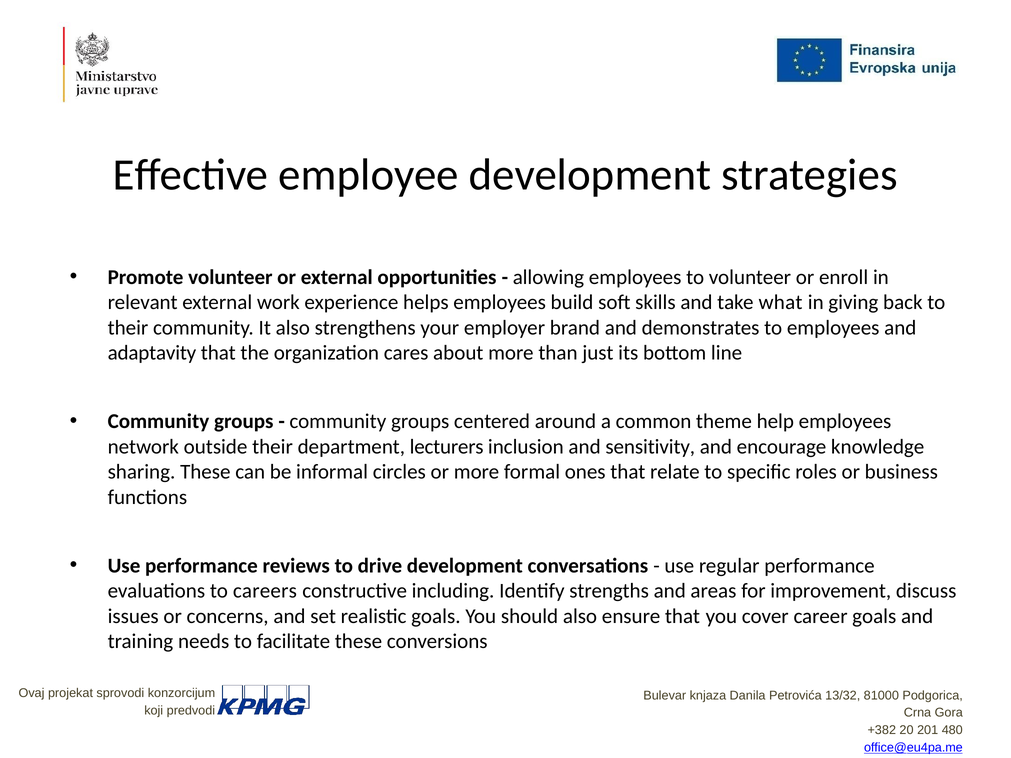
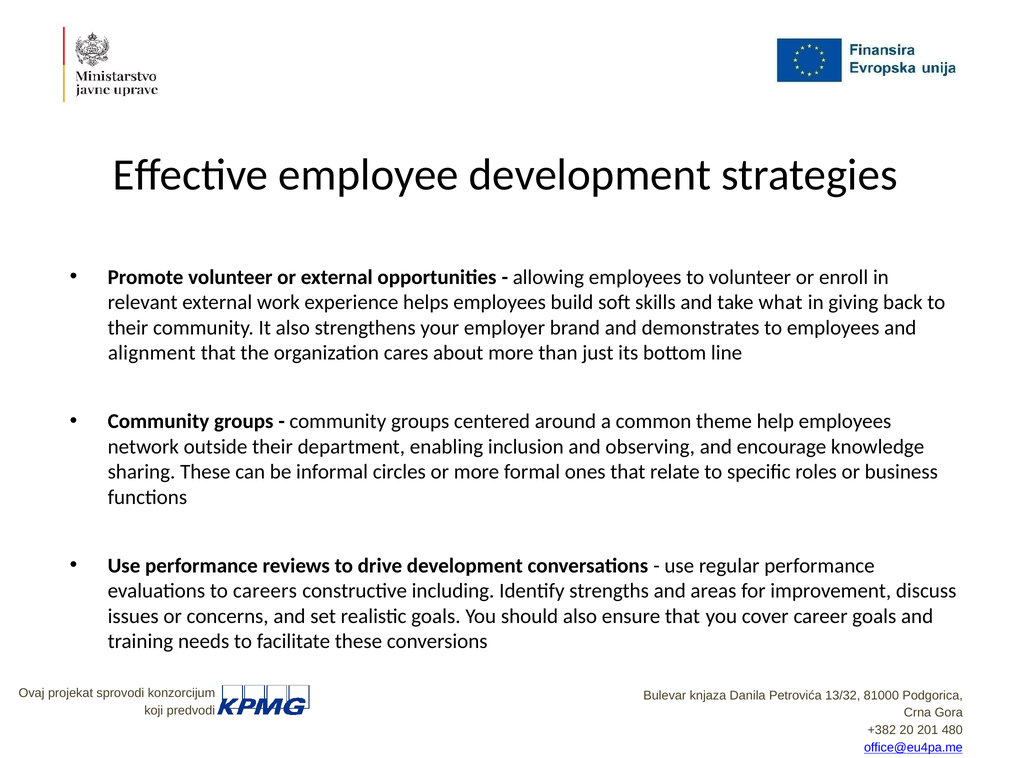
adaptavity: adaptavity -> alignment
lecturers: lecturers -> enabling
sensitivity: sensitivity -> observing
